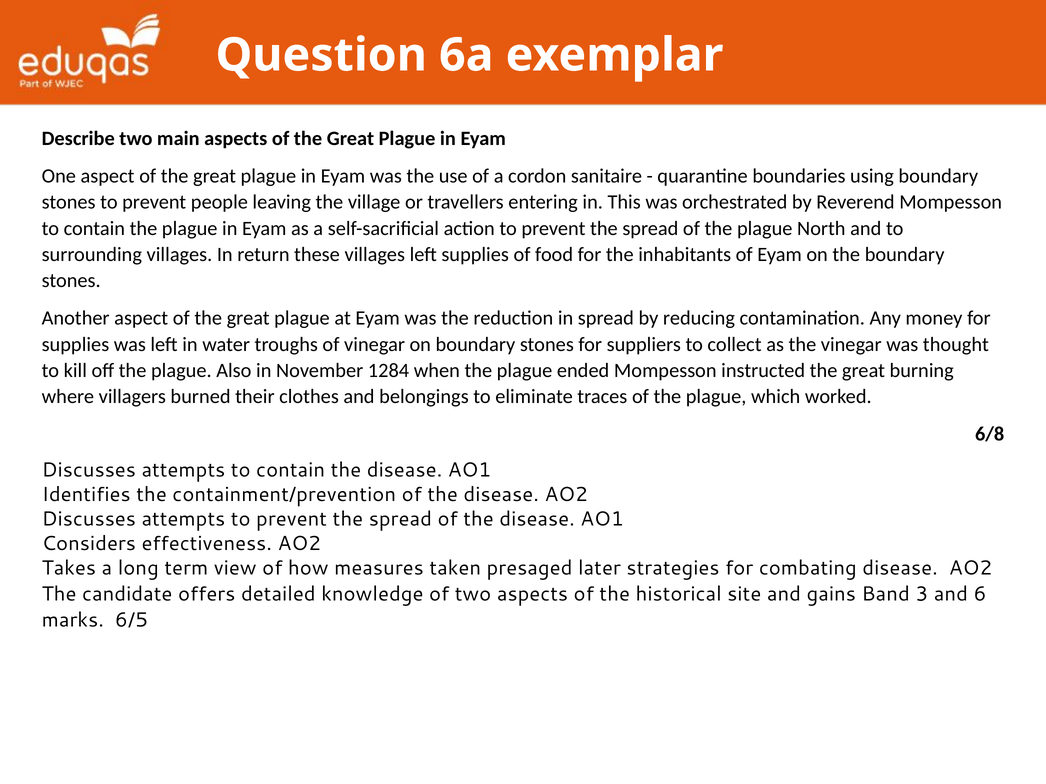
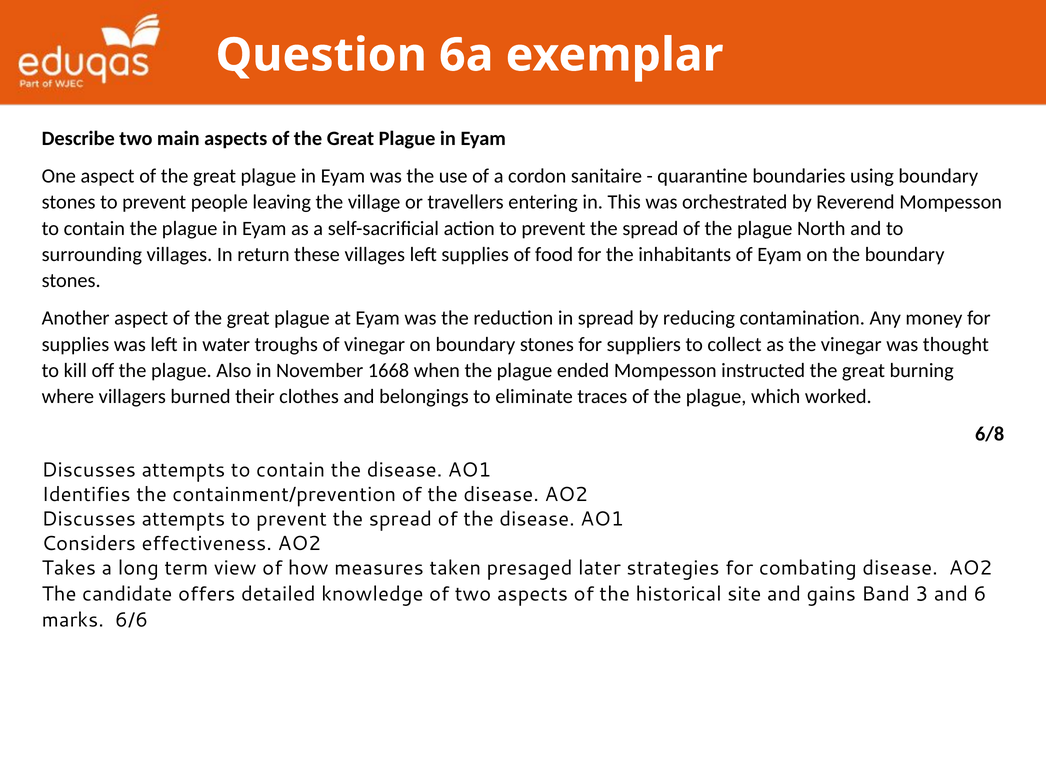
1284: 1284 -> 1668
6/5: 6/5 -> 6/6
